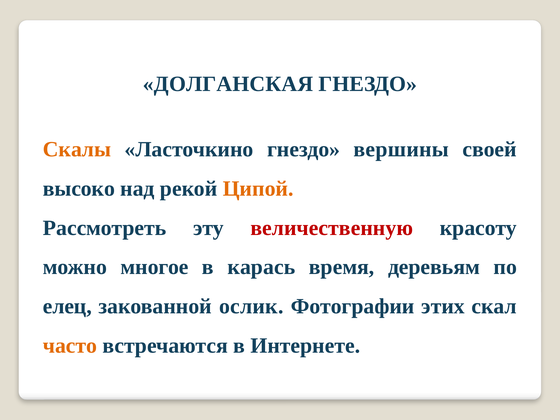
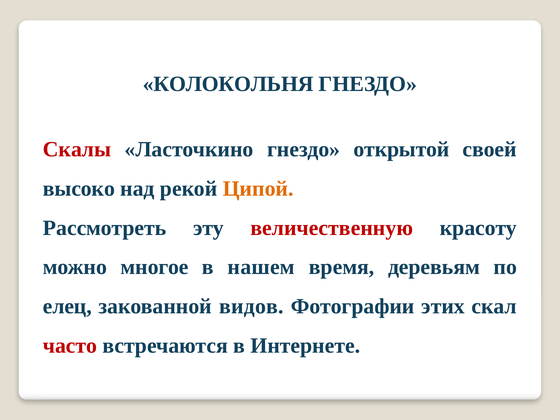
ДОЛГАНСКАЯ: ДОЛГАНСКАЯ -> КОЛОКОЛЬНЯ
Скалы colour: orange -> red
вершины: вершины -> открытой
карась: карась -> нашем
ослик: ослик -> видов
часто colour: orange -> red
